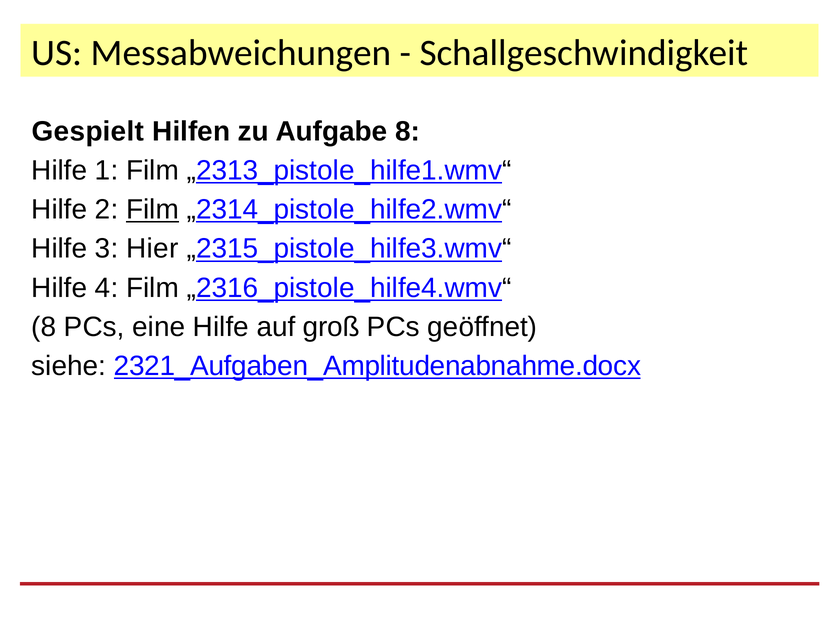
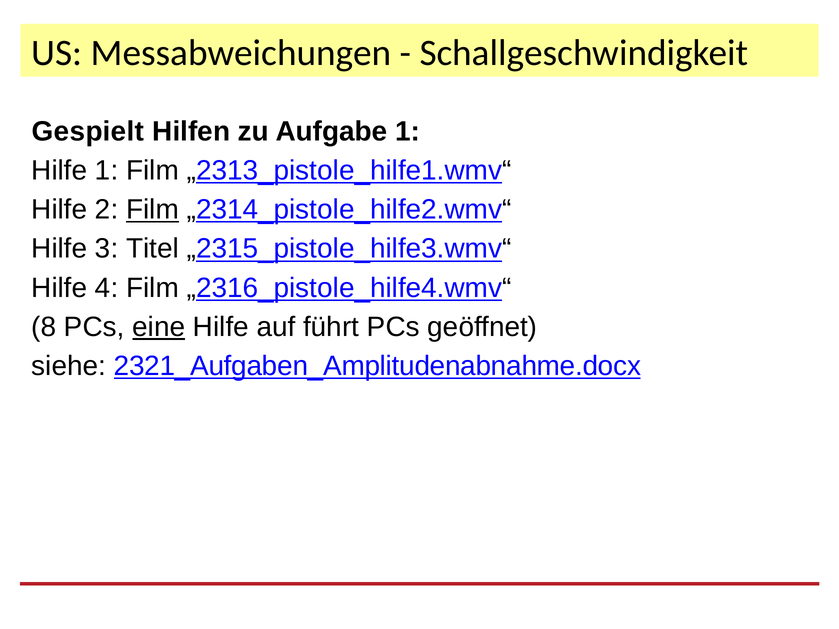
Aufgabe 8: 8 -> 1
Hier: Hier -> Titel
eine underline: none -> present
groß: groß -> führt
